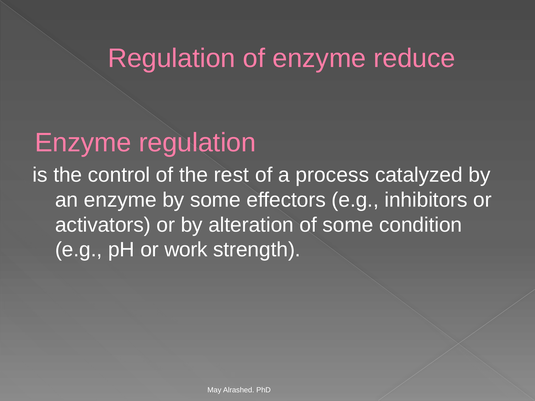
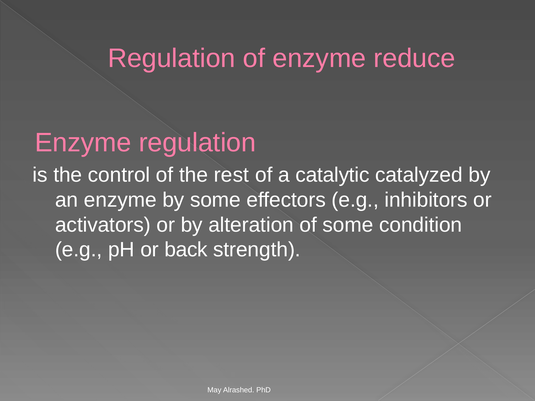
process: process -> catalytic
work: work -> back
